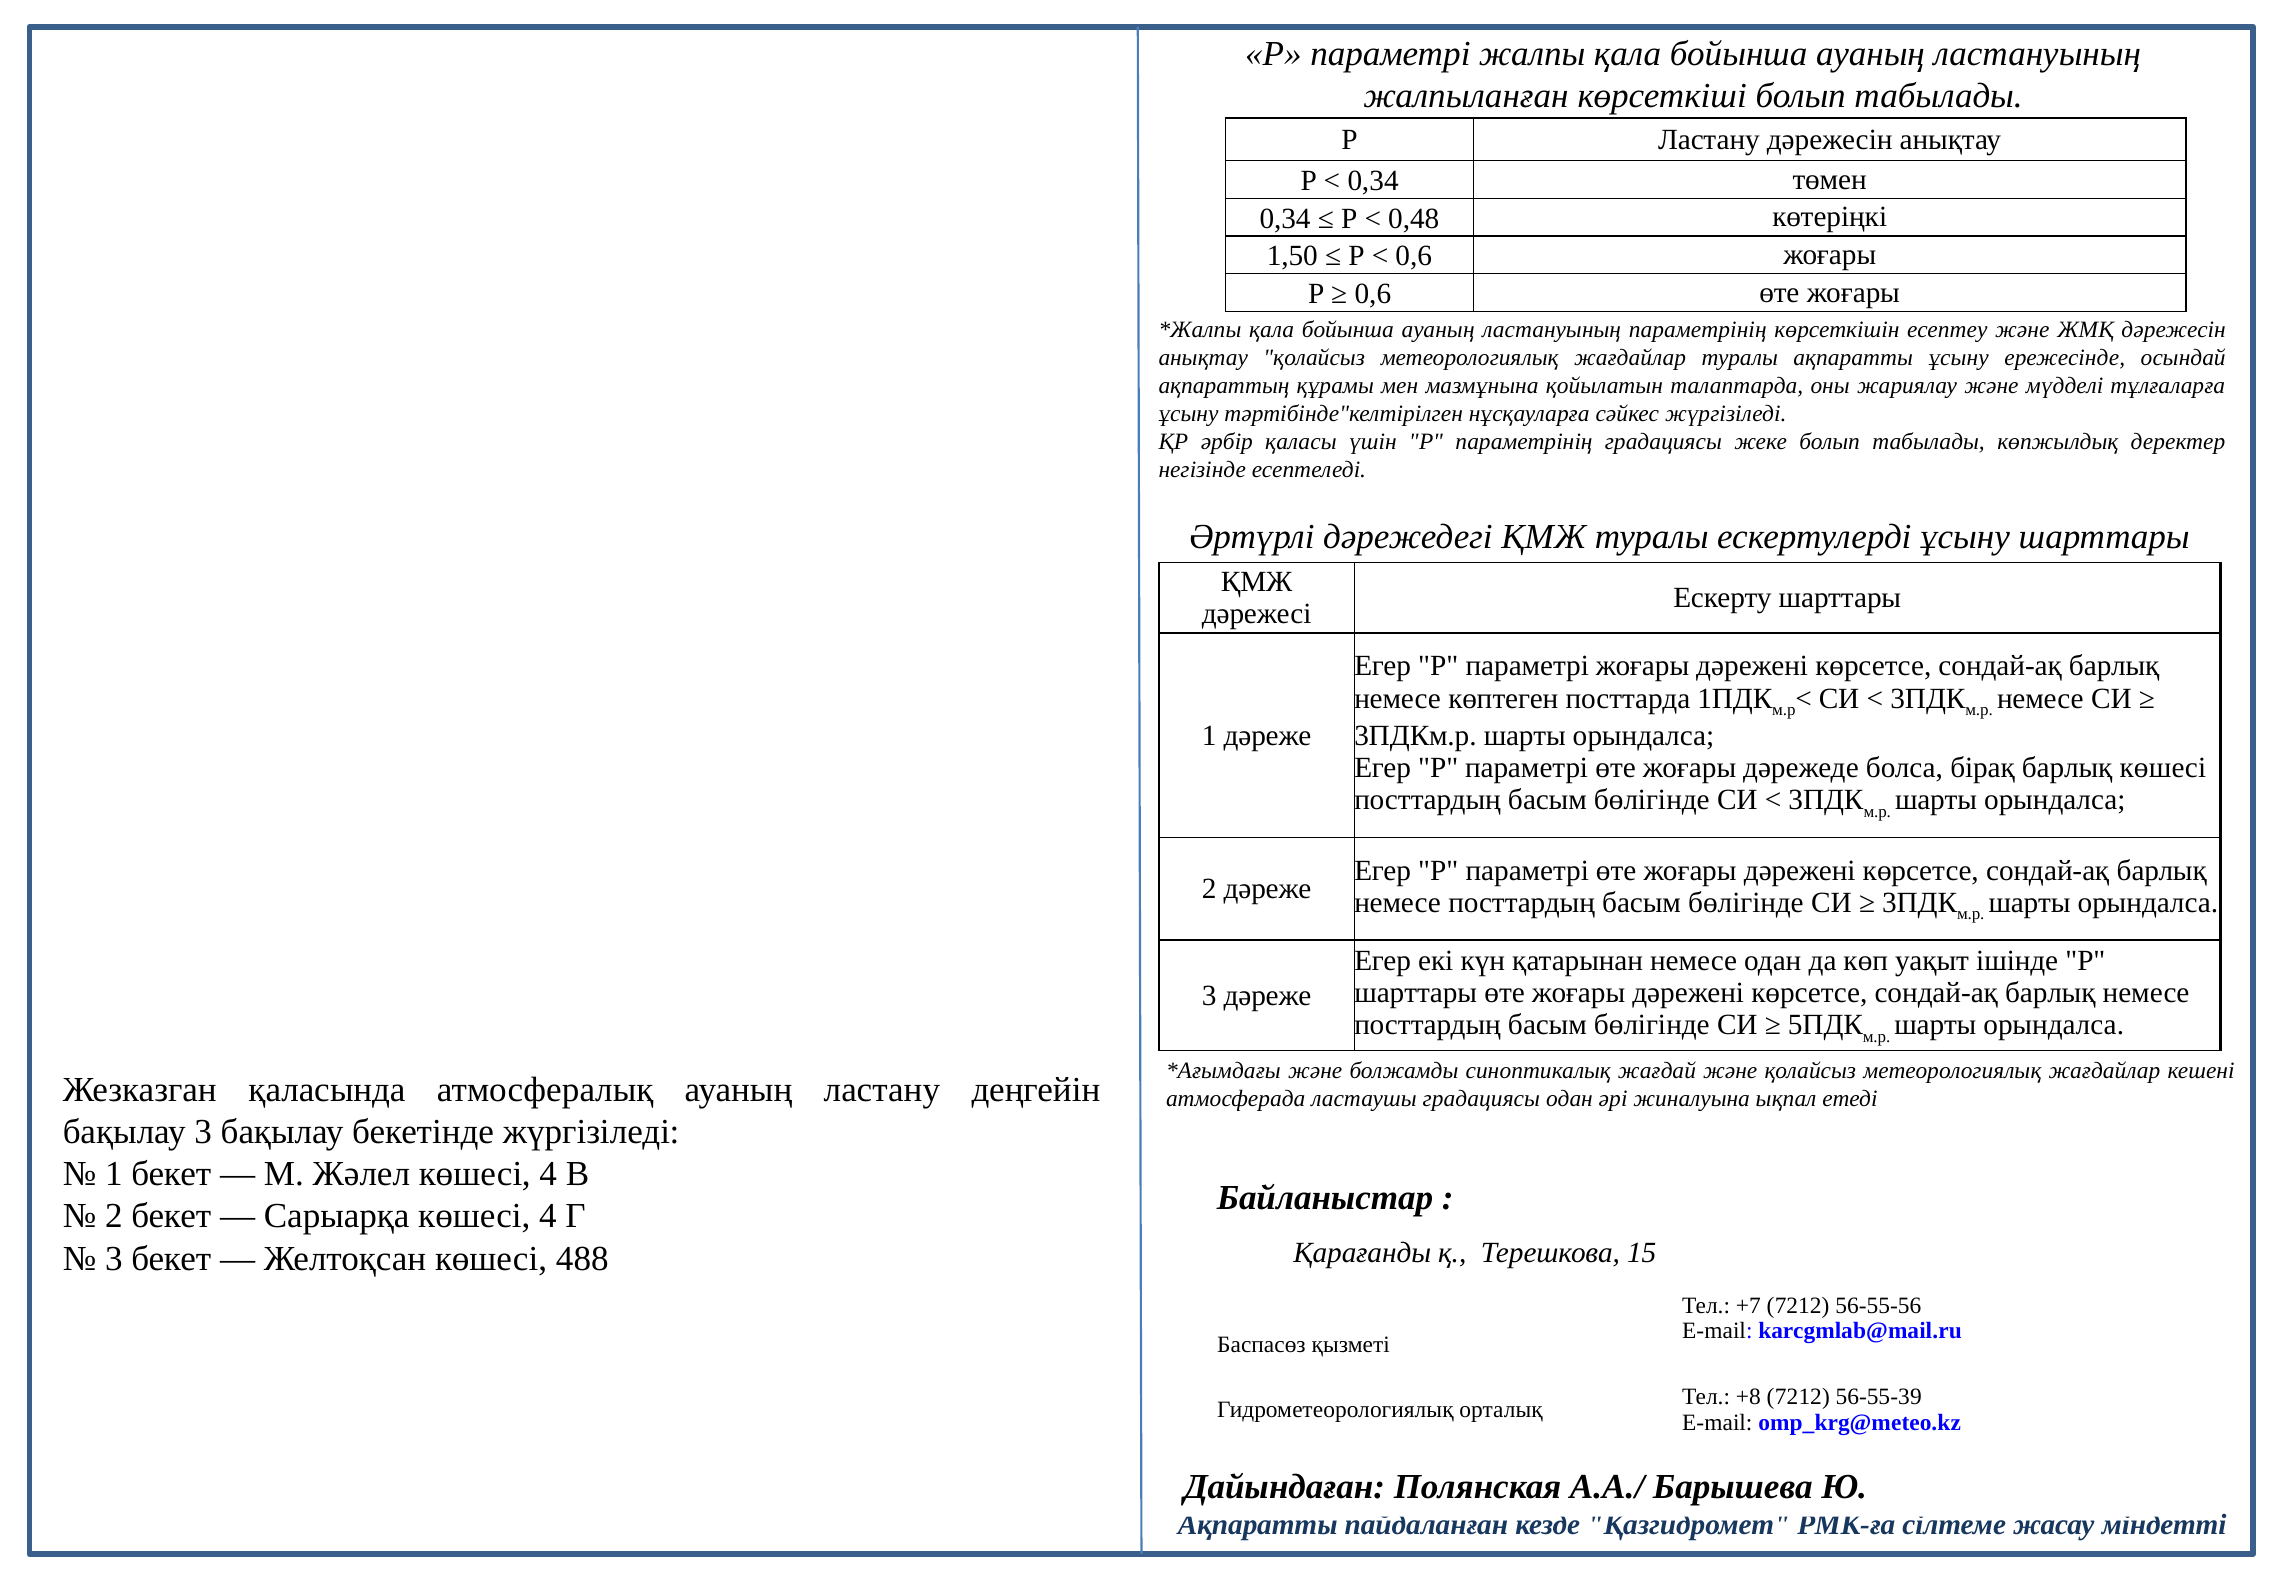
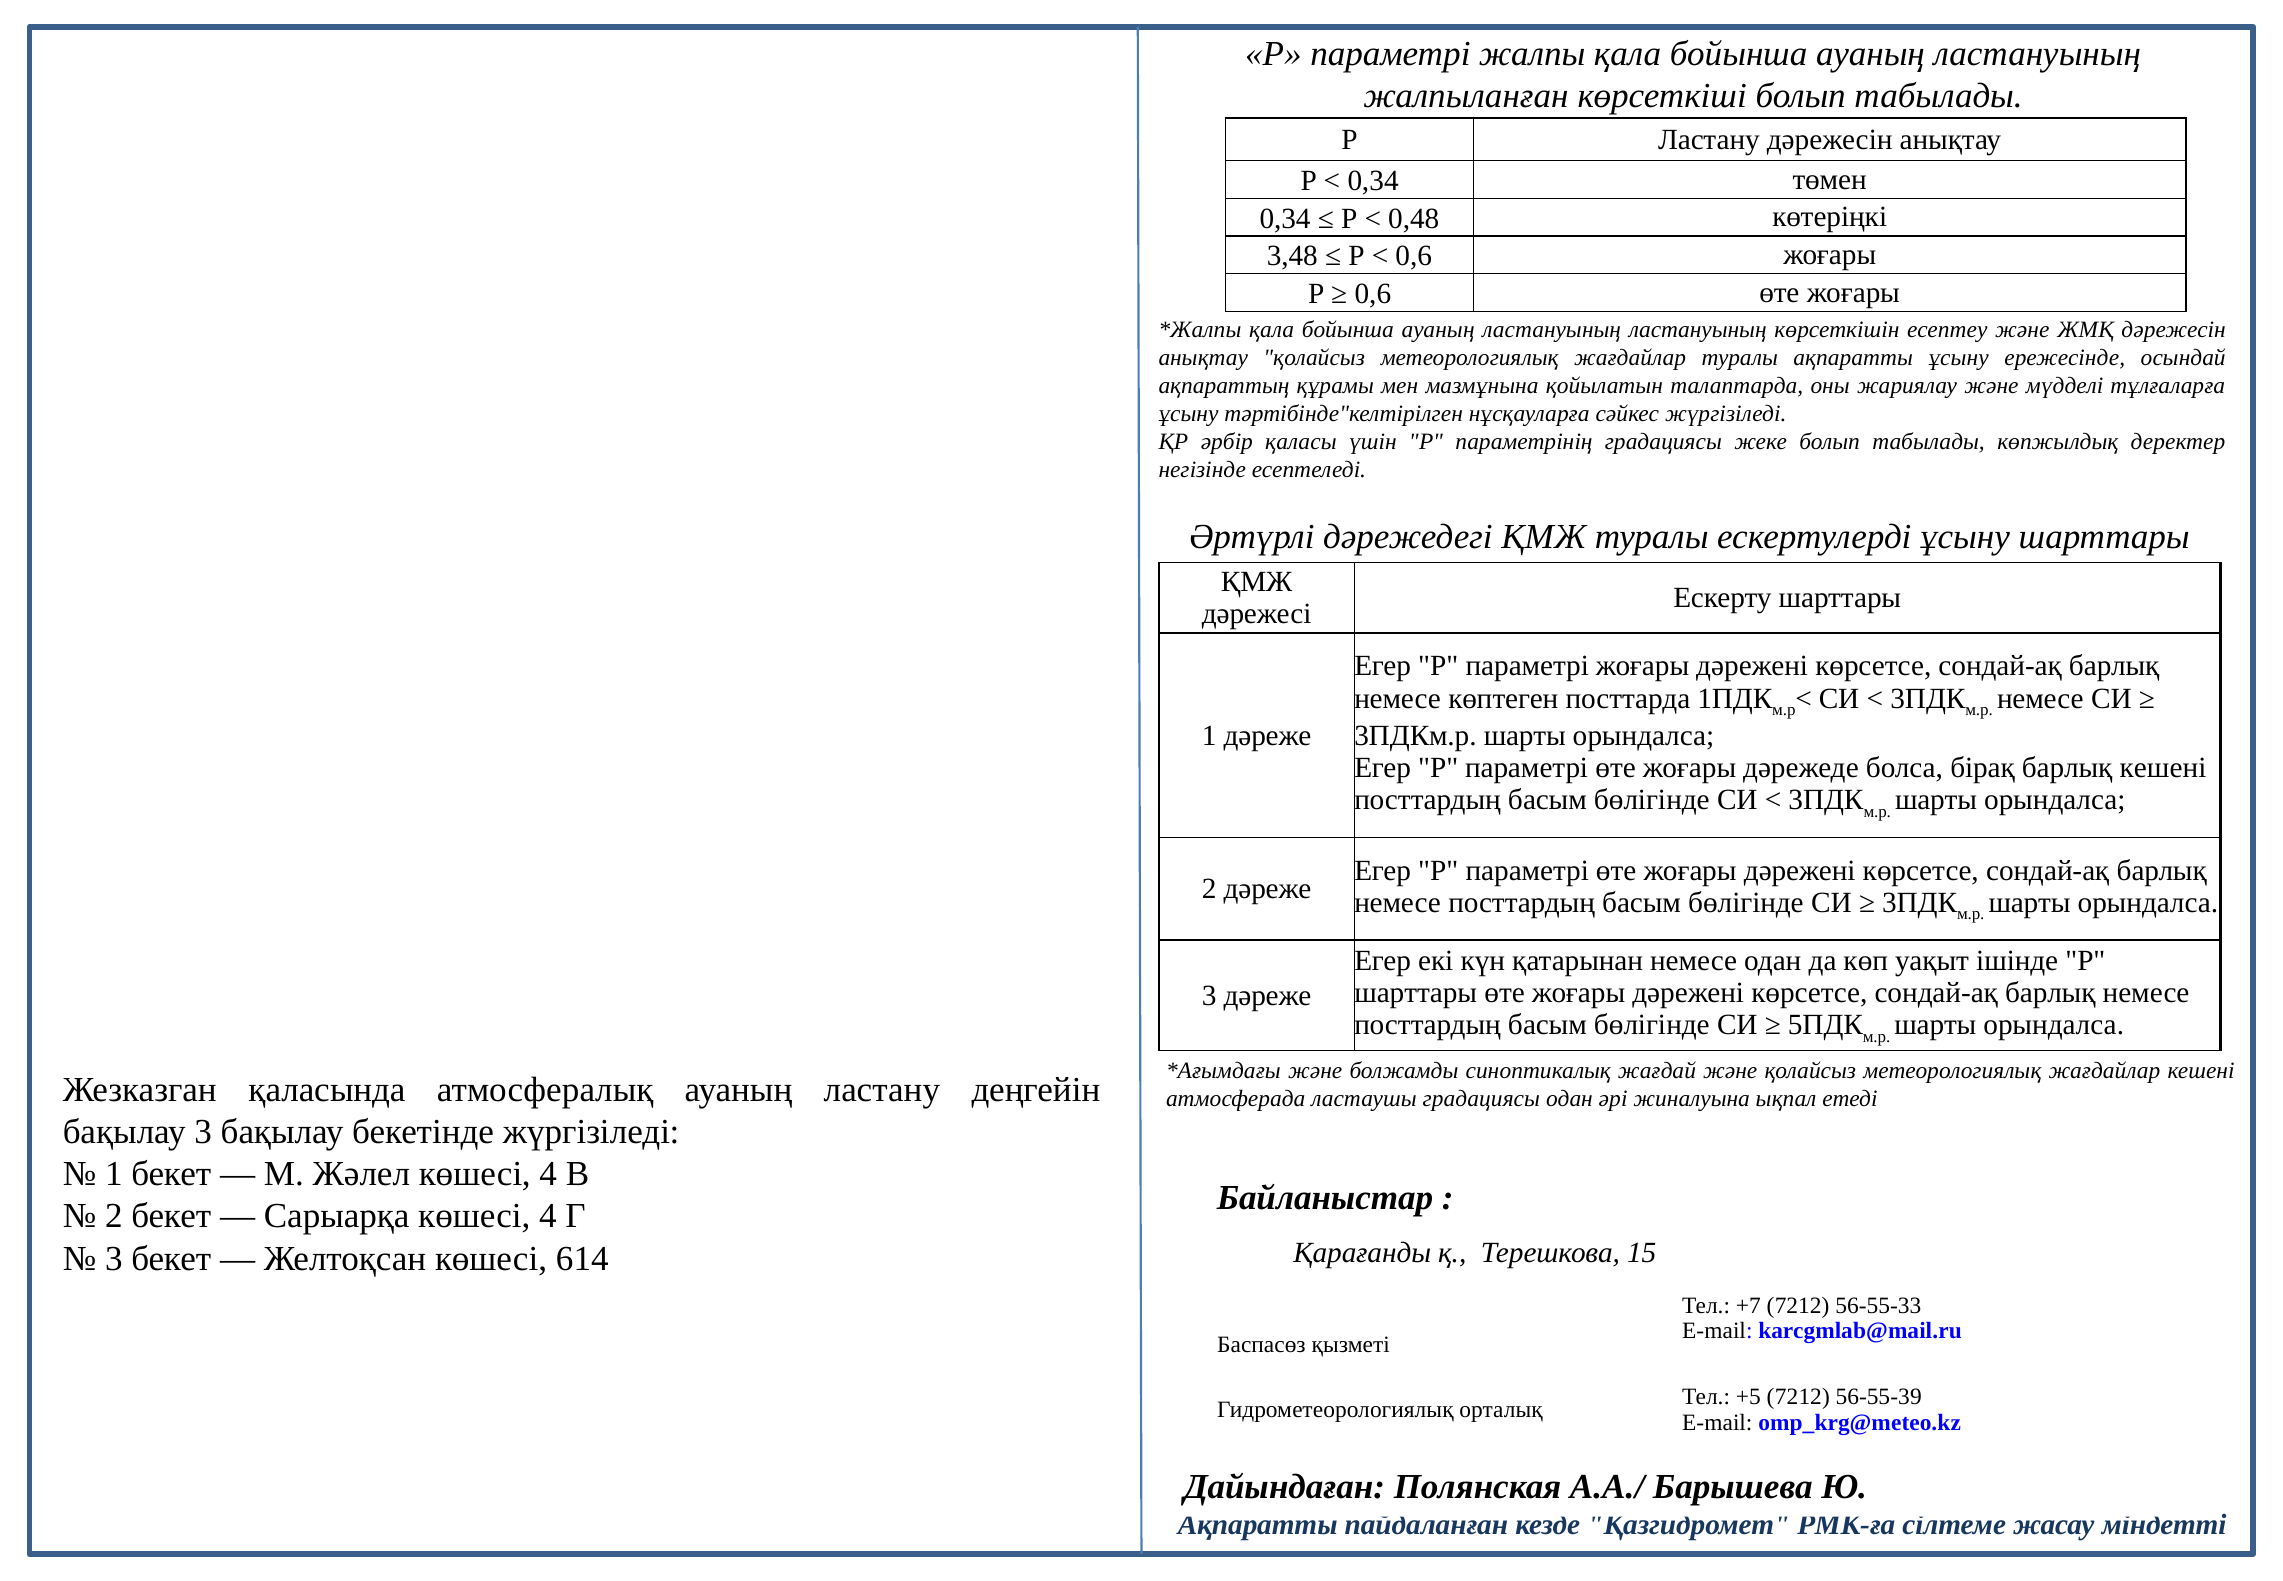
1,50: 1,50 -> 3,48
ластануының параметрінің: параметрінің -> ластануының
барлық көшесі: көшесі -> кешені
488: 488 -> 614
56-55-56: 56-55-56 -> 56-55-33
+8: +8 -> +5
